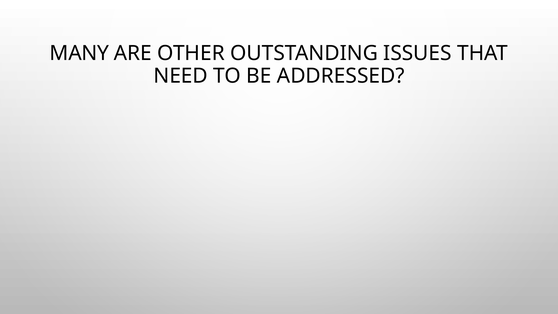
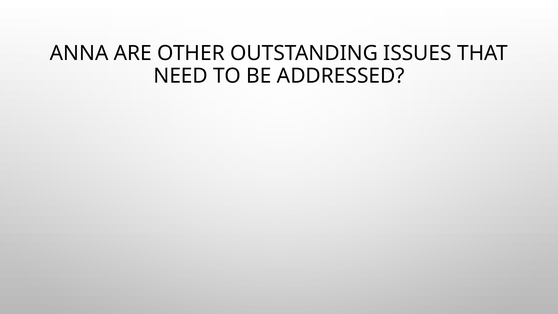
MANY: MANY -> ANNA
